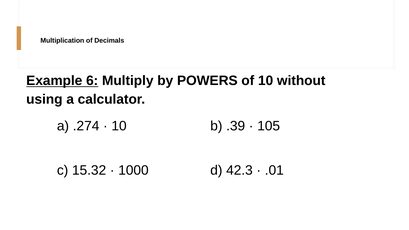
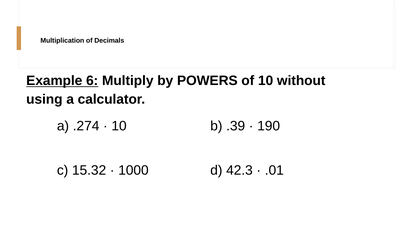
105: 105 -> 190
